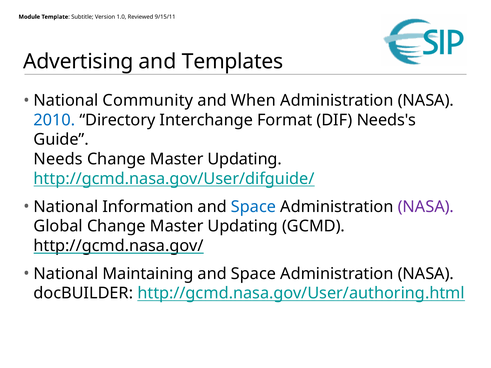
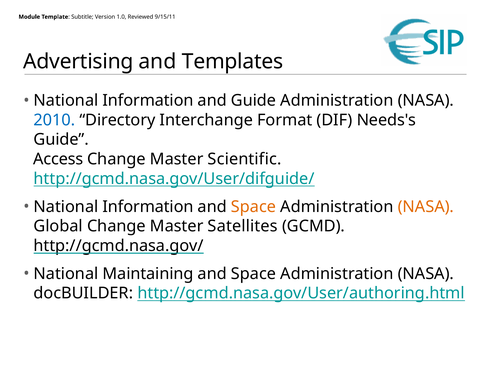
Community at (148, 101): Community -> Information
and When: When -> Guide
Needs: Needs -> Access
Updating at (245, 159): Updating -> Scientific
Space at (254, 207) colour: blue -> orange
NASA at (426, 207) colour: purple -> orange
Global Change Master Updating: Updating -> Satellites
